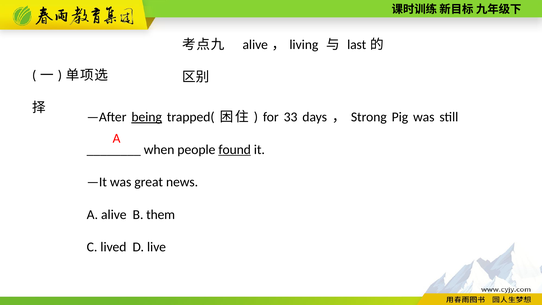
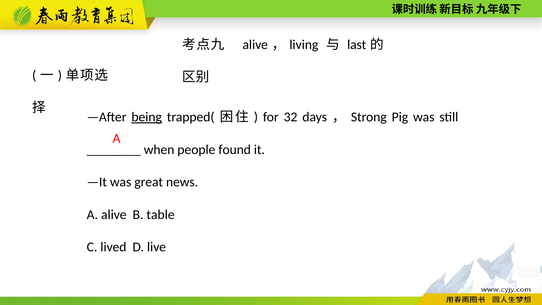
33: 33 -> 32
found underline: present -> none
them: them -> table
